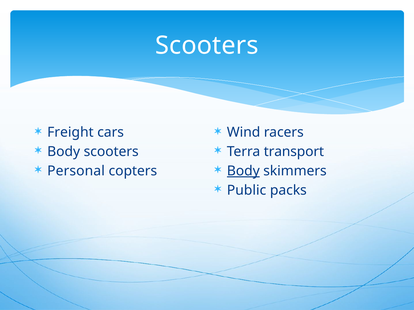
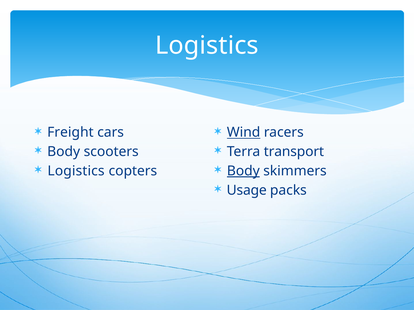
Scooters at (207, 45): Scooters -> Logistics
Wind underline: none -> present
Personal at (76, 171): Personal -> Logistics
Public: Public -> Usage
